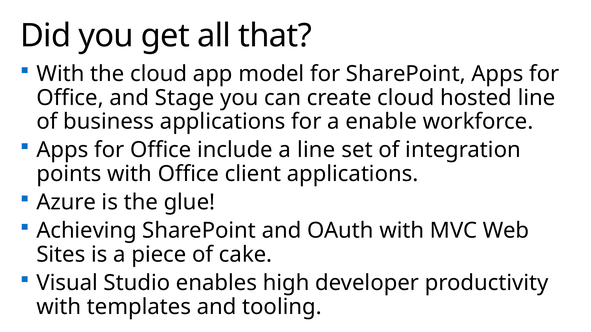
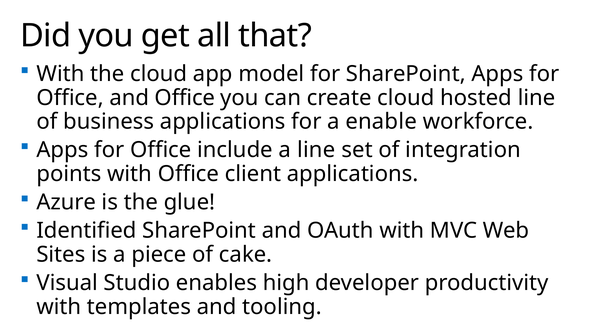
and Stage: Stage -> Office
Achieving: Achieving -> Identified
